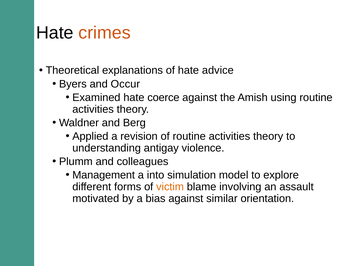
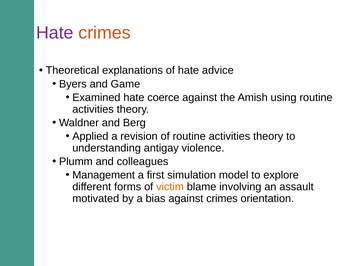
Hate at (55, 33) colour: black -> purple
Occur: Occur -> Game
into: into -> first
against similar: similar -> crimes
